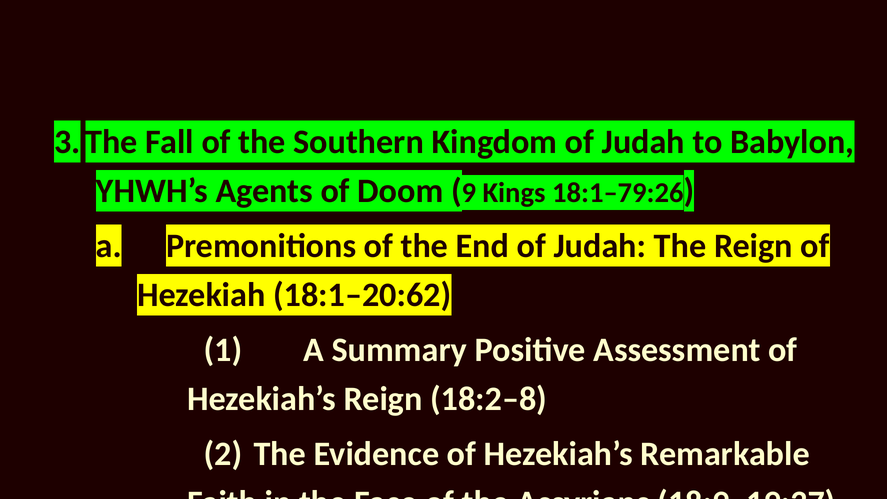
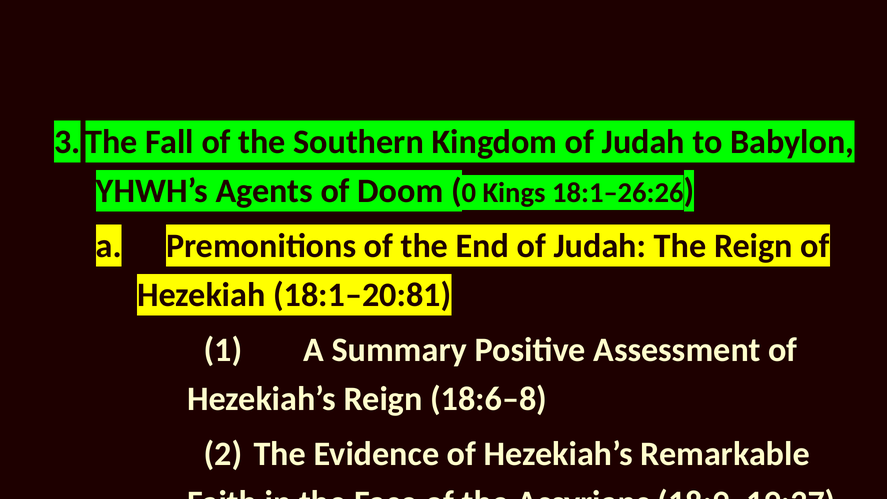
9: 9 -> 0
18:1–79:26: 18:1–79:26 -> 18:1–26:26
18:1–20:62: 18:1–20:62 -> 18:1–20:81
18:2–8: 18:2–8 -> 18:6–8
